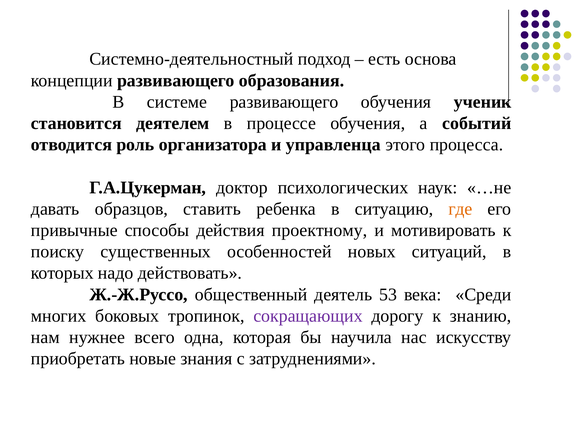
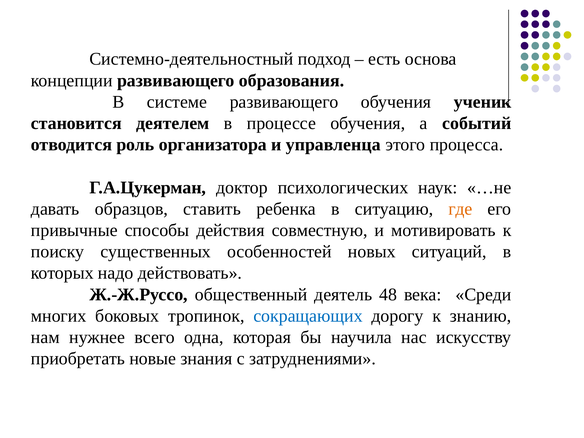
проектному: проектному -> совместную
53: 53 -> 48
сокращающих colour: purple -> blue
